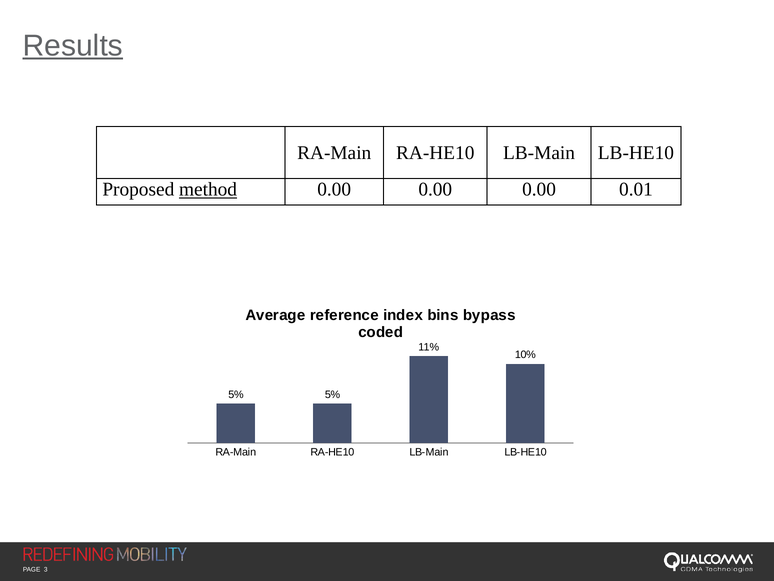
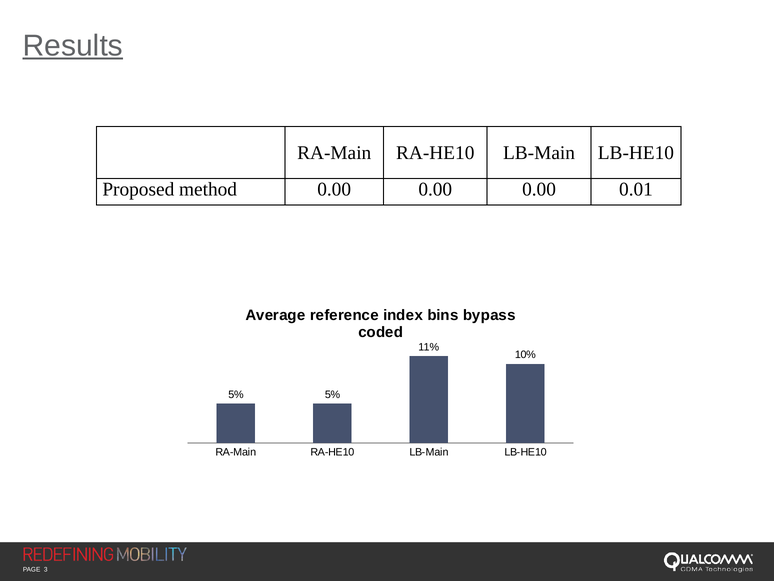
method underline: present -> none
